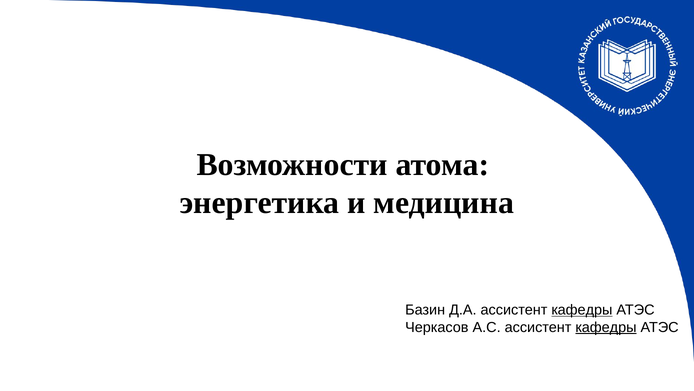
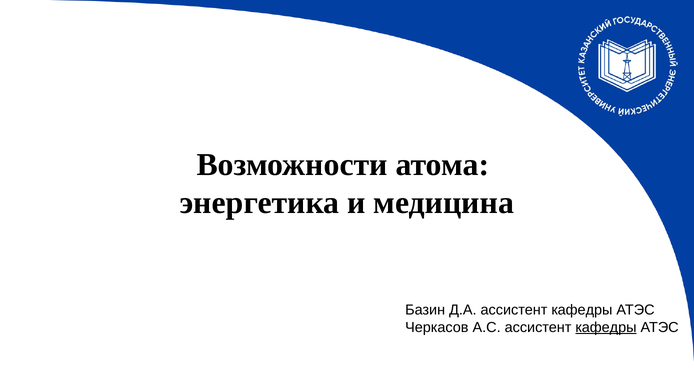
кафедры at (582, 310) underline: present -> none
